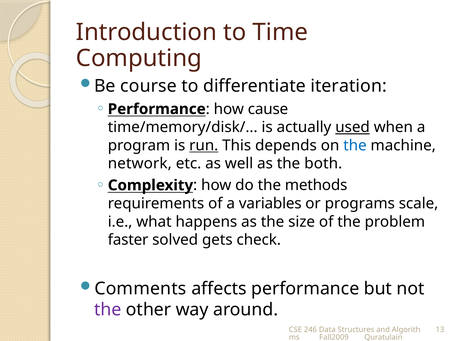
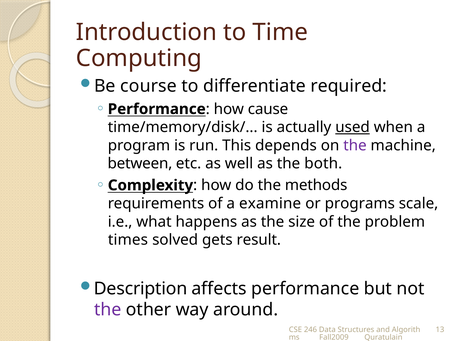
iteration: iteration -> required
run underline: present -> none
the at (355, 146) colour: blue -> purple
network: network -> between
variables: variables -> examine
faster: faster -> times
check: check -> result
Comments: Comments -> Description
